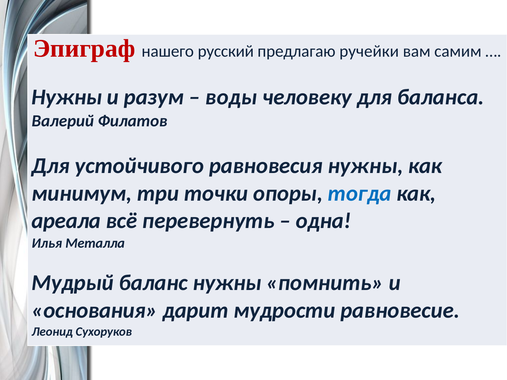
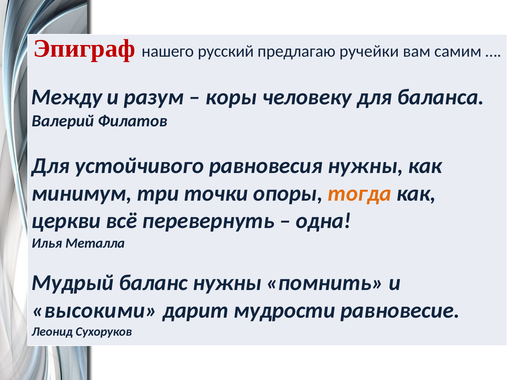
Нужны at (67, 97): Нужны -> Между
воды: воды -> коры
тогда colour: blue -> orange
ареала: ареала -> церкви
основания: основания -> высокими
